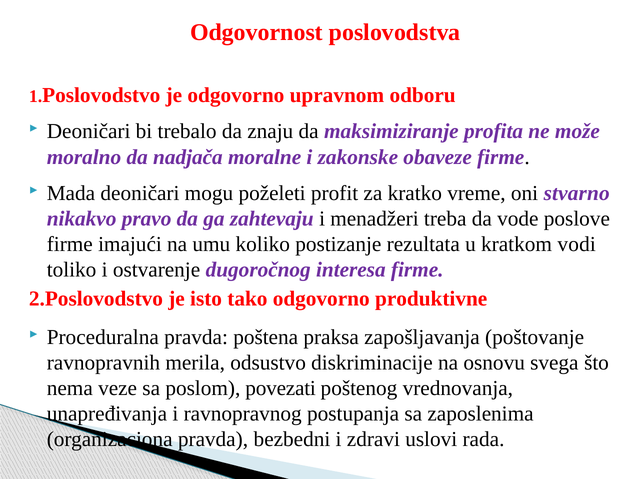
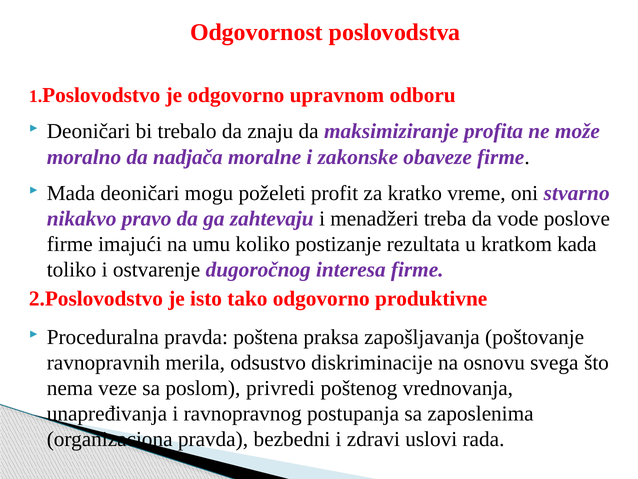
vodi: vodi -> kada
povezati: povezati -> privredi
